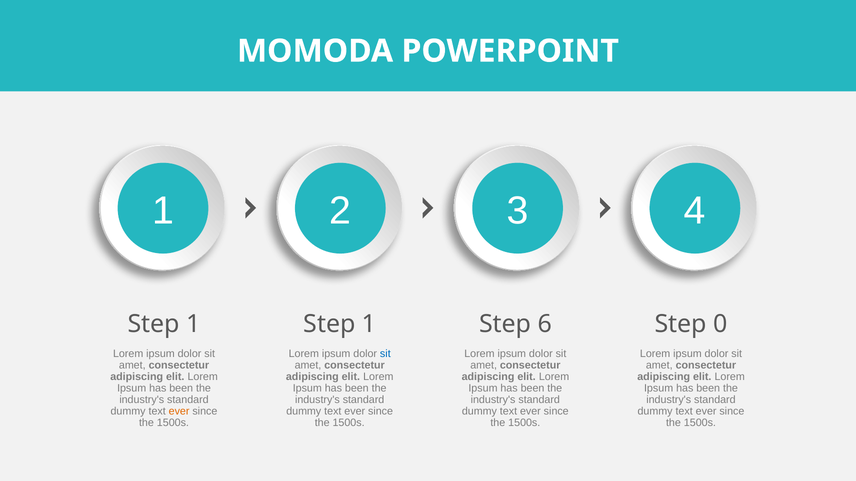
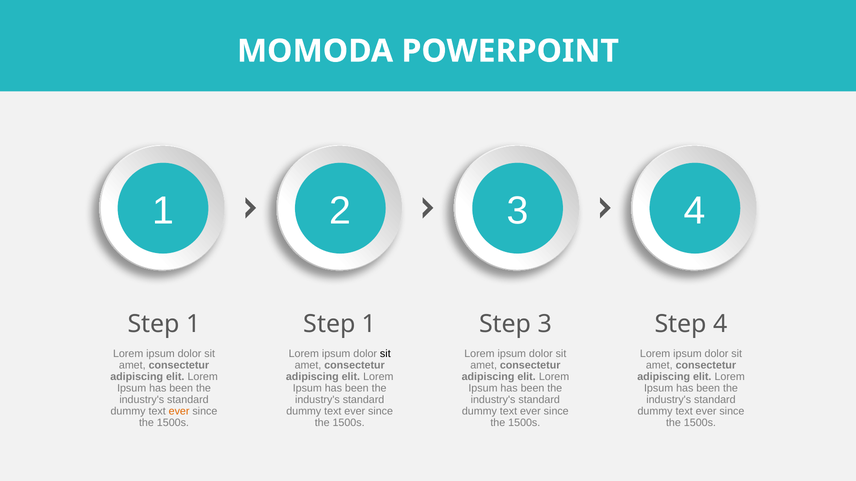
Step 6: 6 -> 3
Step 0: 0 -> 4
sit at (385, 354) colour: blue -> black
